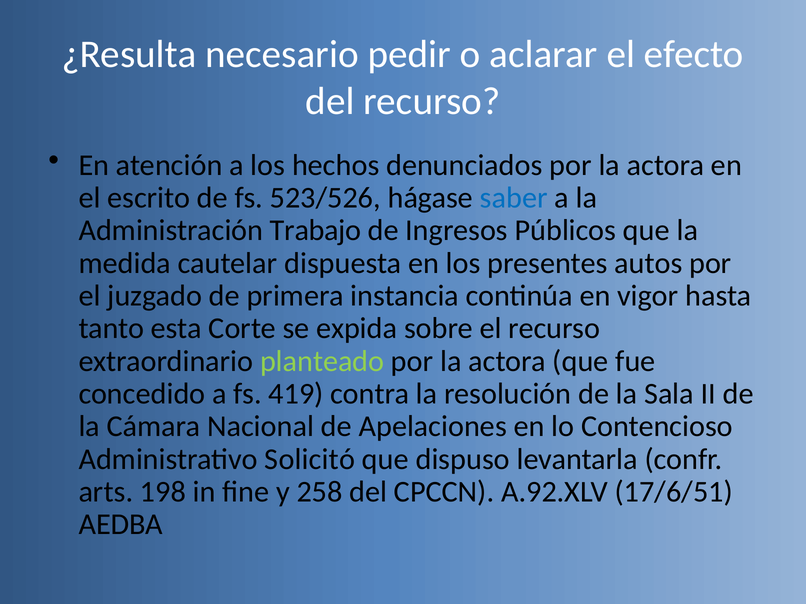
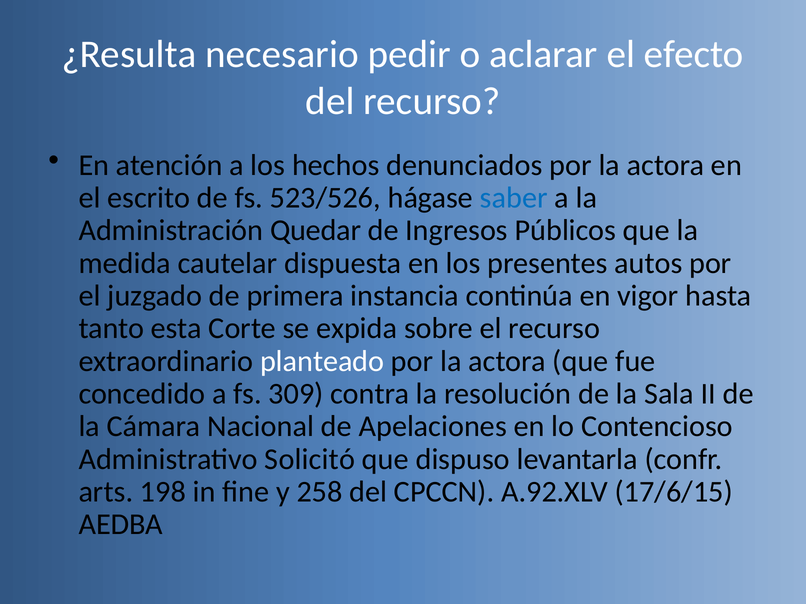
Trabajo: Trabajo -> Quedar
planteado colour: light green -> white
419: 419 -> 309
17/6/51: 17/6/51 -> 17/6/15
